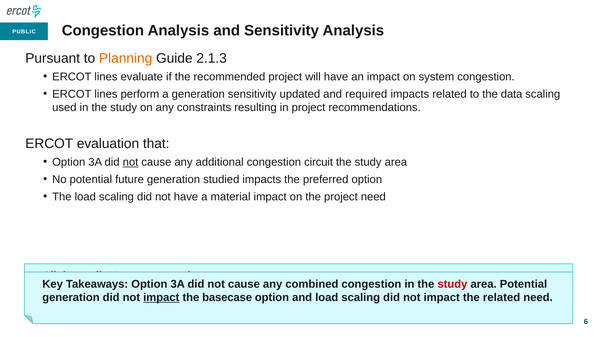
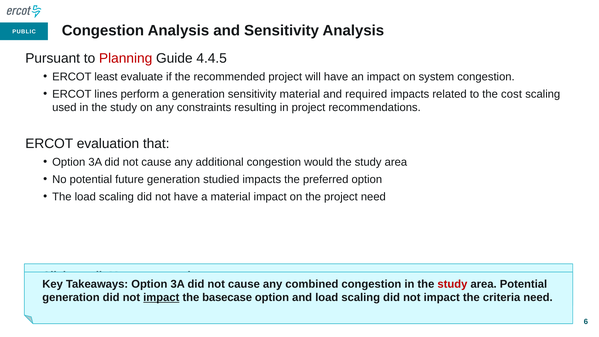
Planning colour: orange -> red
2.1.3: 2.1.3 -> 4.4.5
lines at (106, 77): lines -> least
sensitivity updated: updated -> material
data: data -> cost
not at (130, 162) underline: present -> none
circuit: circuit -> would
the related: related -> criteria
